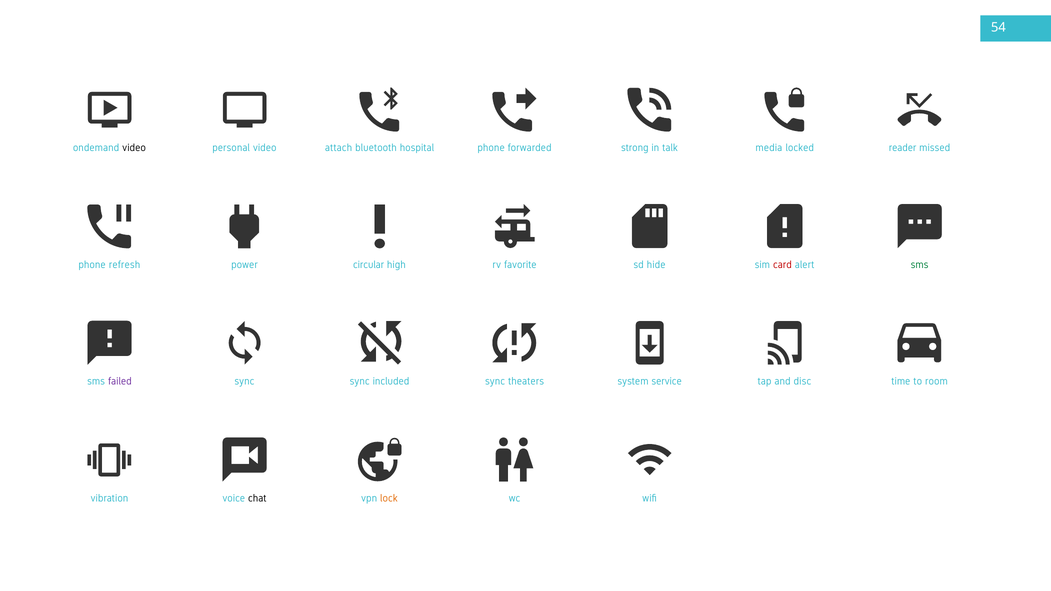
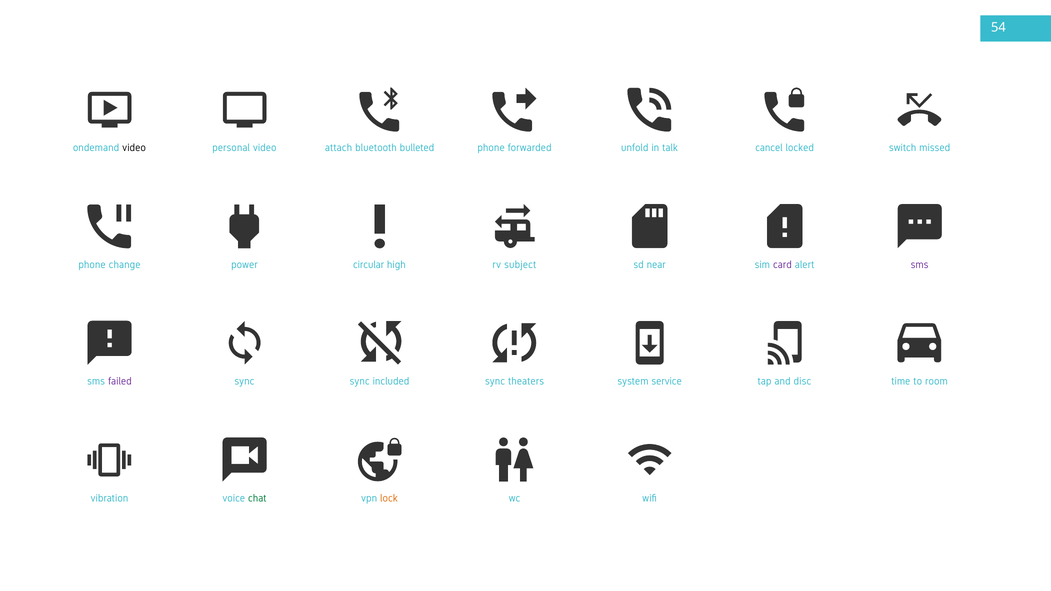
hospital: hospital -> bulleted
strong: strong -> unfold
media: media -> cancel
reader: reader -> switch
refresh: refresh -> change
favorite: favorite -> subject
hide: hide -> near
card colour: red -> purple
sms at (920, 265) colour: green -> purple
chat colour: black -> green
